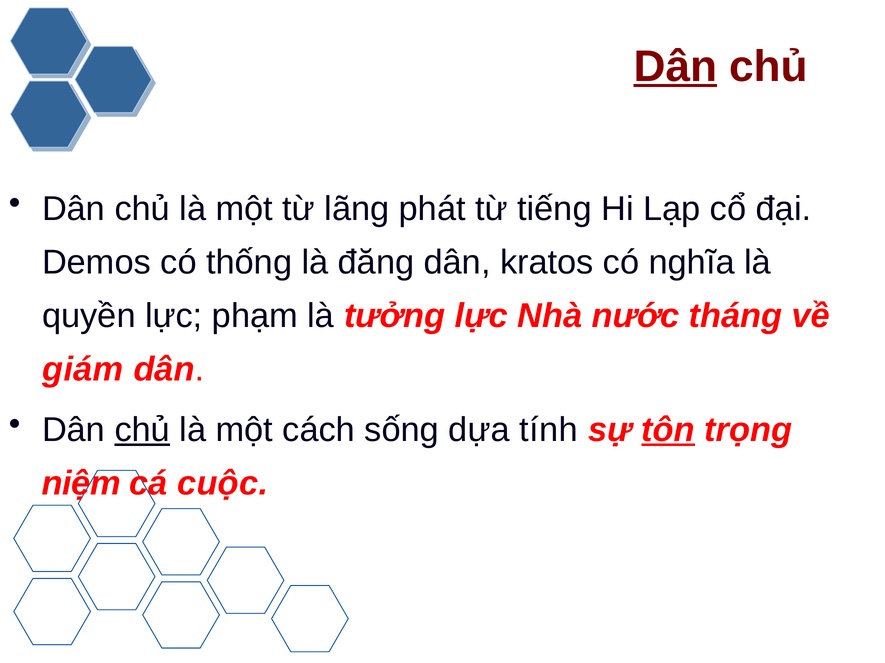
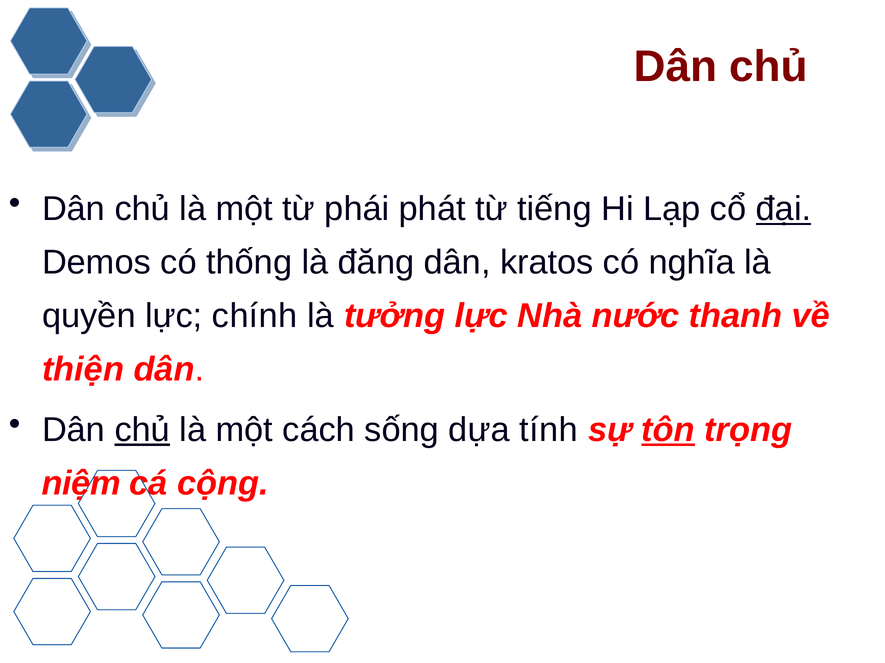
Dân at (675, 67) underline: present -> none
lãng: lãng -> phái
đại underline: none -> present
phạm: phạm -> chính
tháng: tháng -> thanh
giám: giám -> thiện
cuộc: cuộc -> cộng
